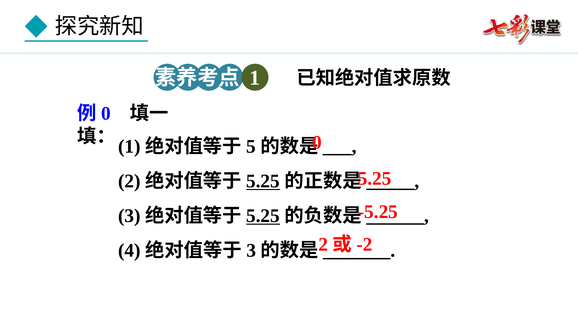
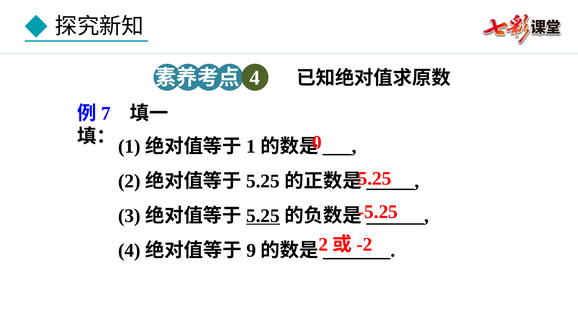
1 at (255, 78): 1 -> 4
0 at (106, 113): 0 -> 7
5 at (251, 147): 5 -> 1
5.25 at (263, 181) underline: present -> none
3 at (251, 251): 3 -> 9
